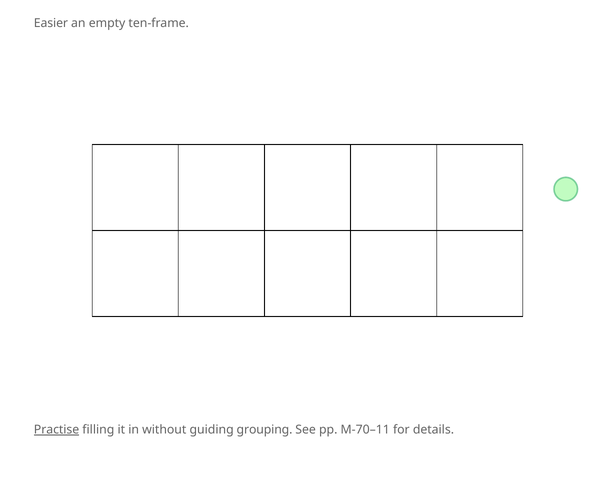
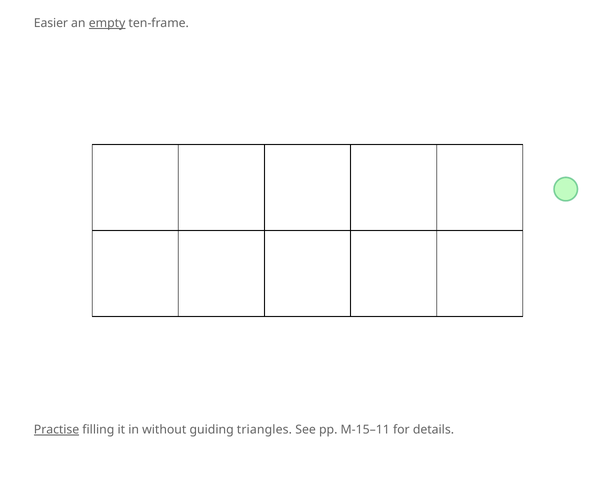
empty underline: none -> present
grouping: grouping -> triangles
M-70–11: M-70–11 -> M-15–11
